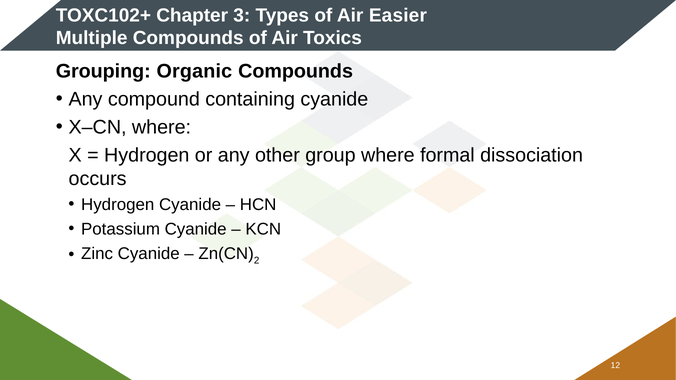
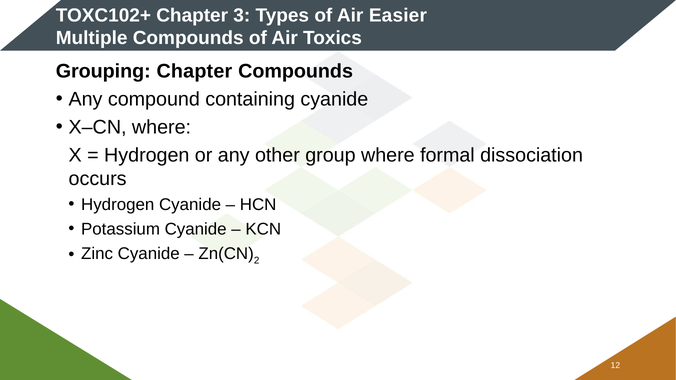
Grouping Organic: Organic -> Chapter
